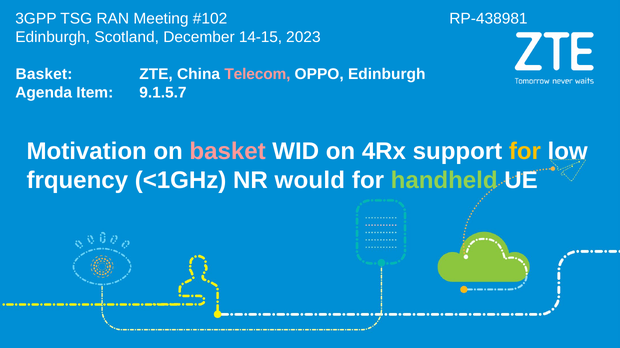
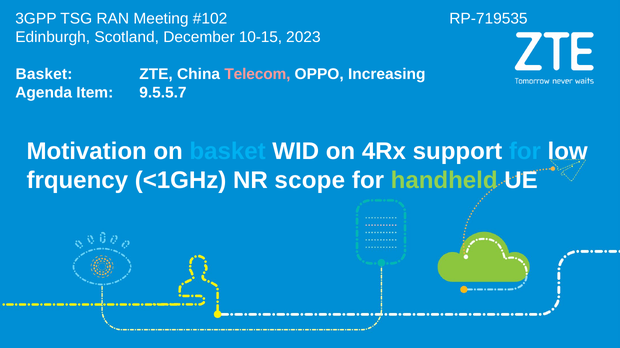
RP-438981: RP-438981 -> RP-719535
14-15: 14-15 -> 10-15
OPPO Edinburgh: Edinburgh -> Increasing
9.1.5.7: 9.1.5.7 -> 9.5.5.7
basket at (228, 152) colour: pink -> light blue
for at (525, 152) colour: yellow -> light blue
would: would -> scope
